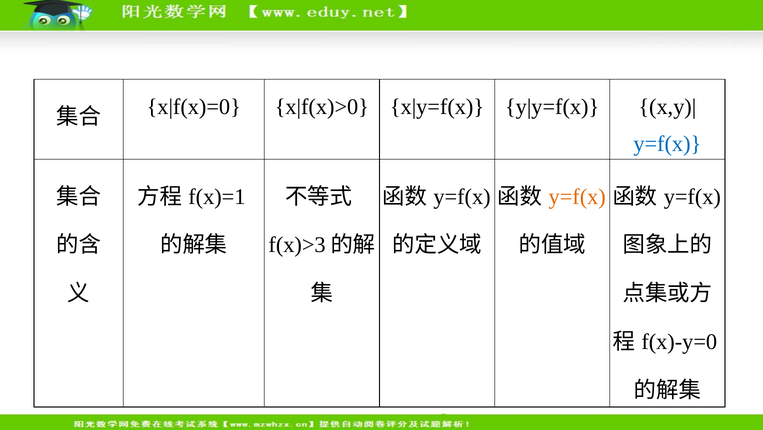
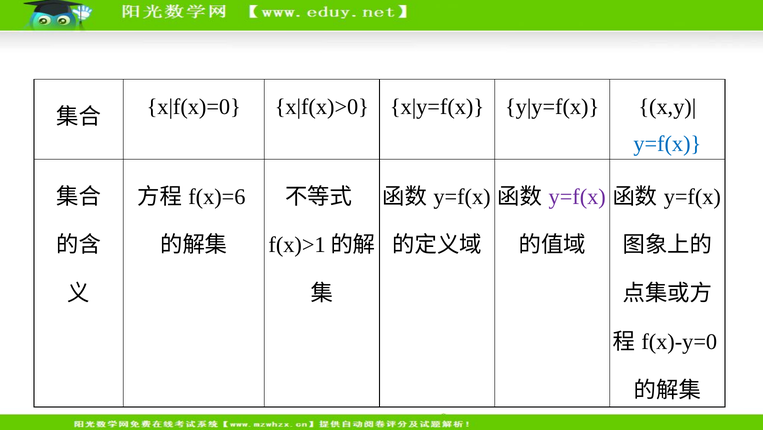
f(x)=1: f(x)=1 -> f(x)=6
y=f(x at (577, 197) colour: orange -> purple
f(x)>3: f(x)>3 -> f(x)>1
